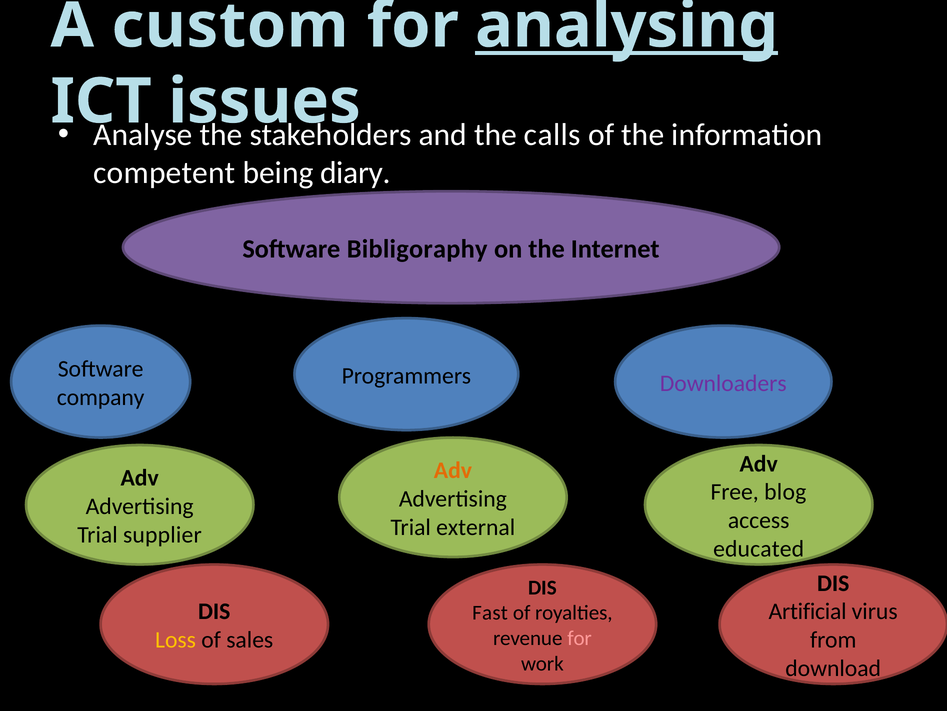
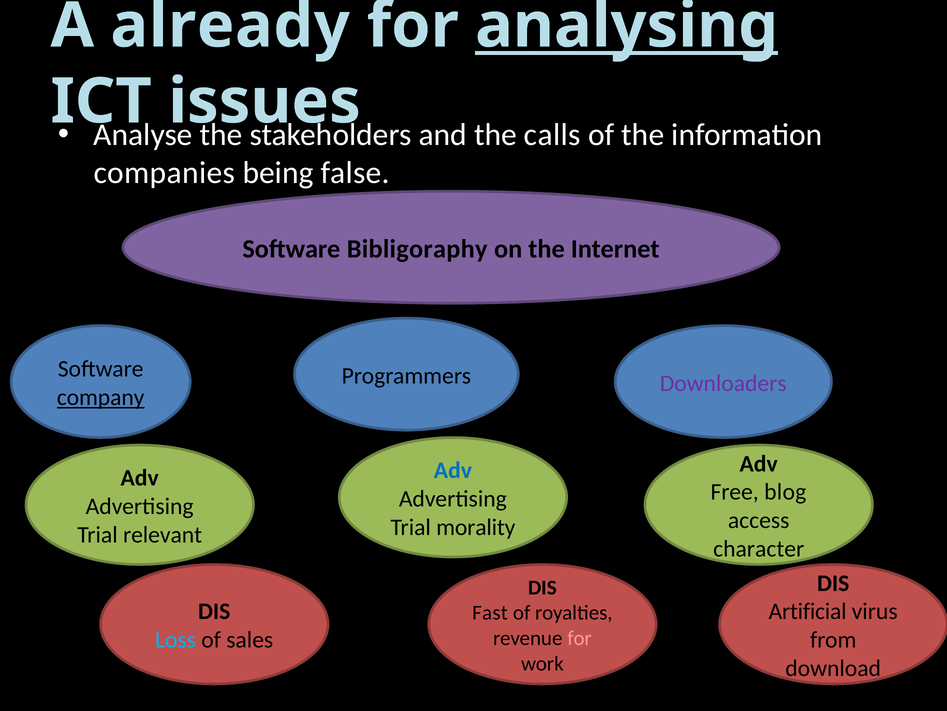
custom: custom -> already
competent: competent -> companies
diary: diary -> false
company underline: none -> present
Adv at (453, 470) colour: orange -> blue
external: external -> morality
supplier: supplier -> relevant
educated: educated -> character
Loss colour: yellow -> light blue
